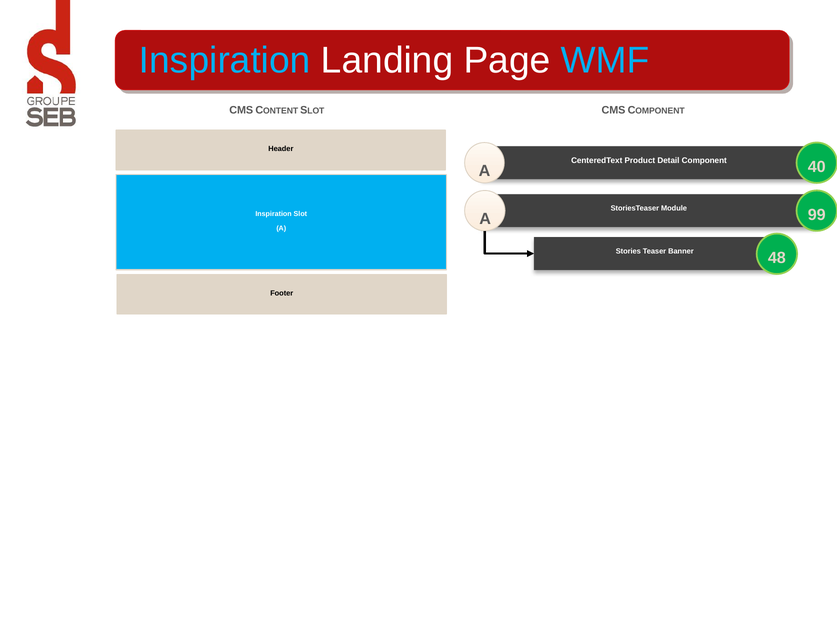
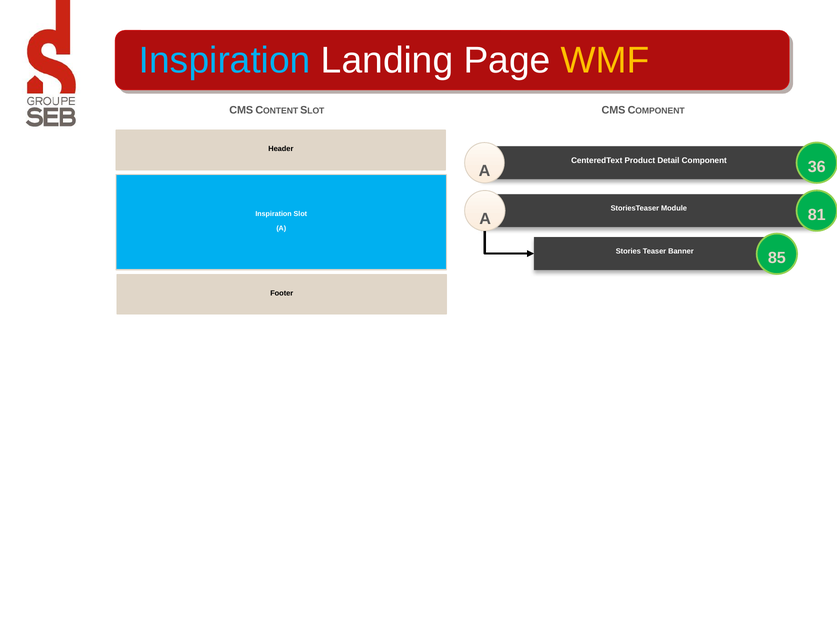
WMF colour: light blue -> yellow
40: 40 -> 36
99: 99 -> 81
48: 48 -> 85
